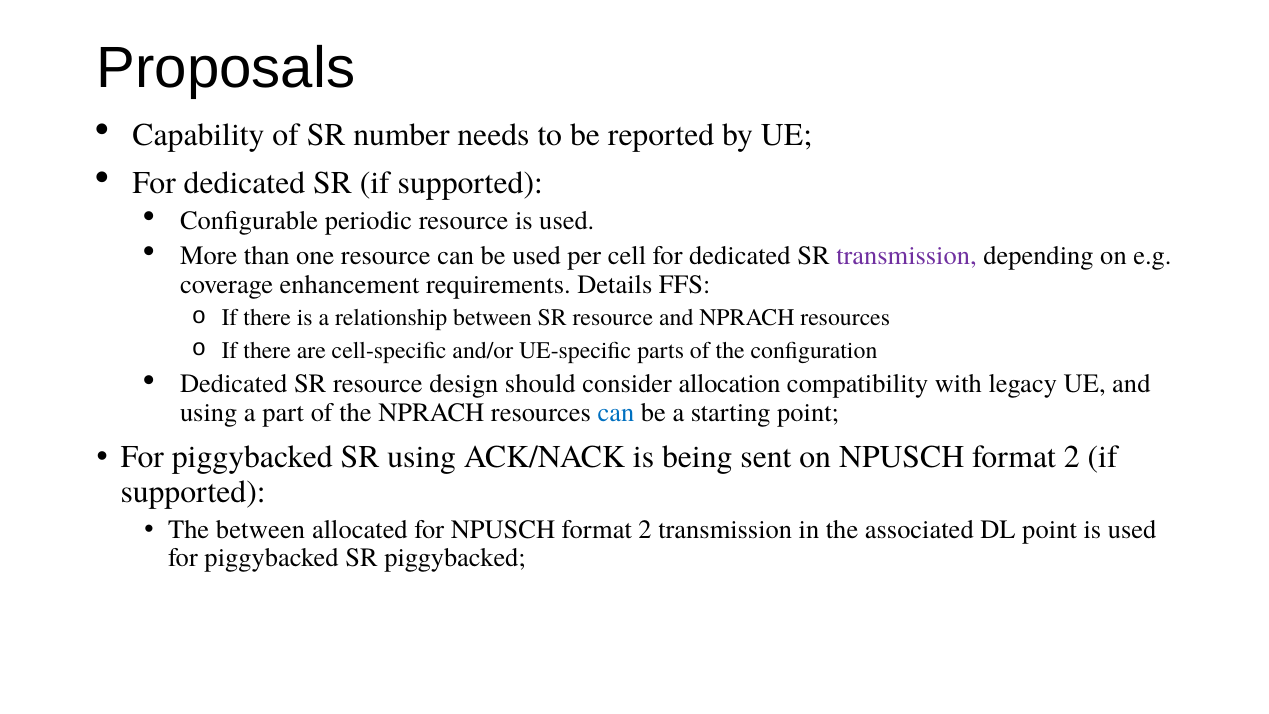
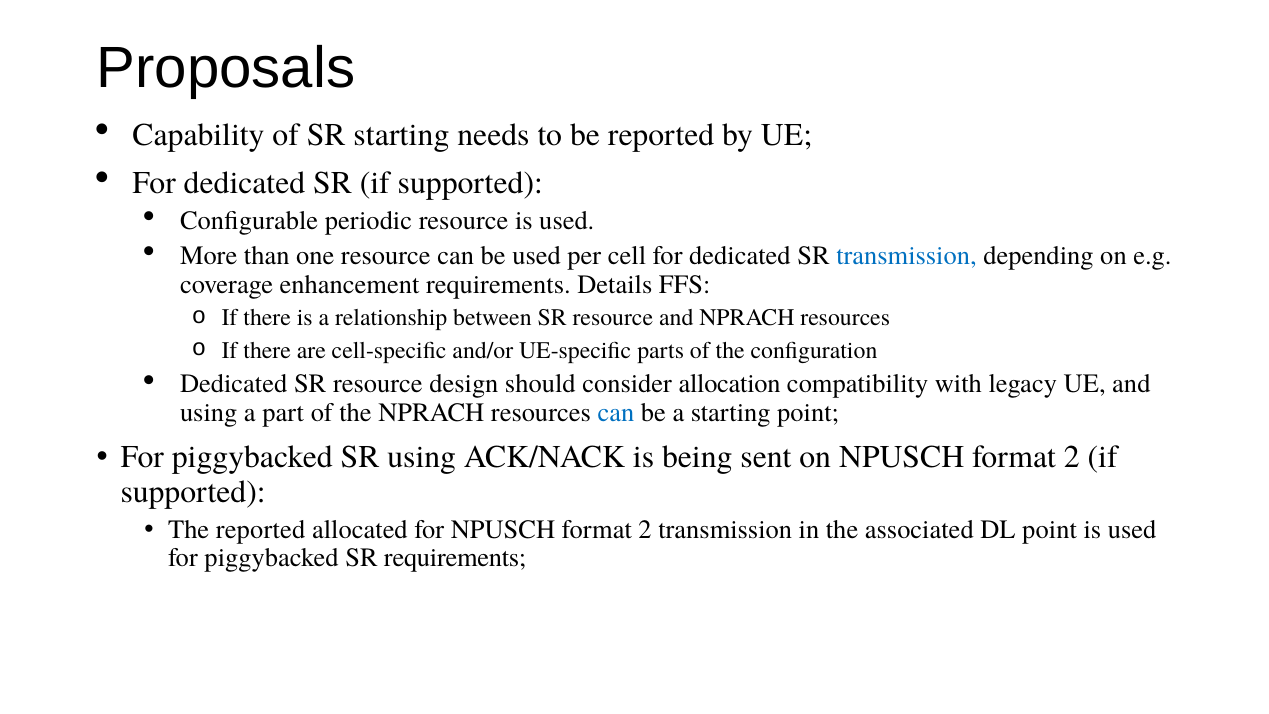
SR number: number -> starting
transmission at (906, 256) colour: purple -> blue
The between: between -> reported
SR piggybacked: piggybacked -> requirements
